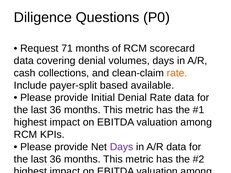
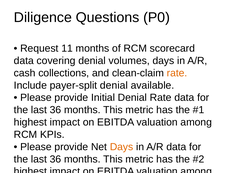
71: 71 -> 11
payer-split based: based -> denial
Days at (122, 147) colour: purple -> orange
